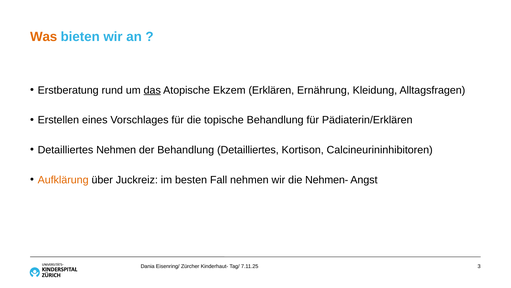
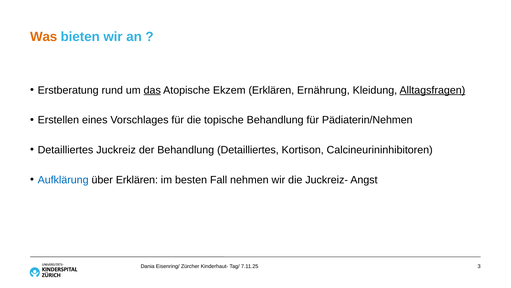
Alltagsfragen underline: none -> present
Pädiaterin/Erklären: Pädiaterin/Erklären -> Pädiaterin/Nehmen
Detailliertes Nehmen: Nehmen -> Juckreiz
Aufklärung colour: orange -> blue
über Juckreiz: Juckreiz -> Erklären
Nehmen-: Nehmen- -> Juckreiz-
